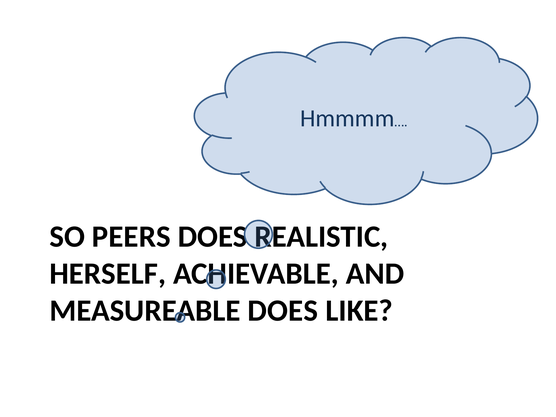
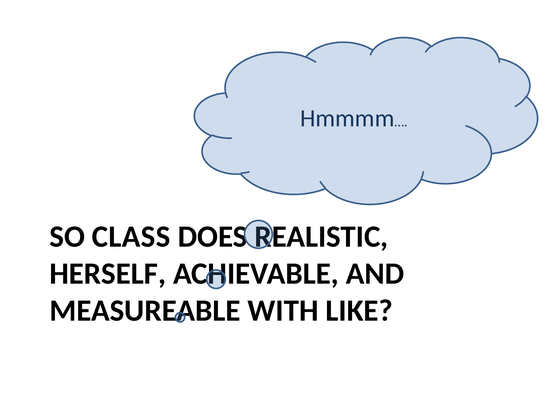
PEERS: PEERS -> CLASS
MEASUREABLE DOES: DOES -> WITH
